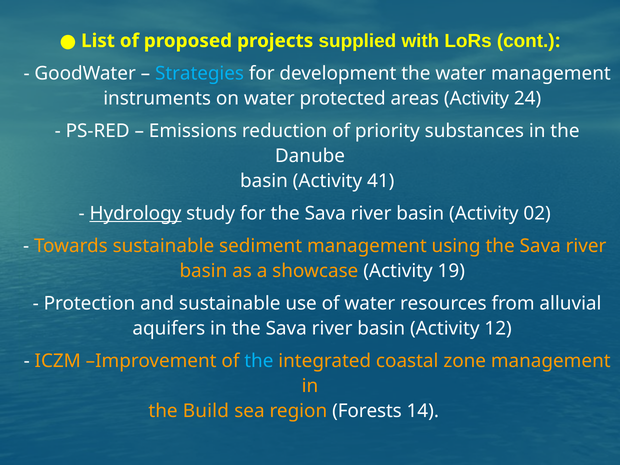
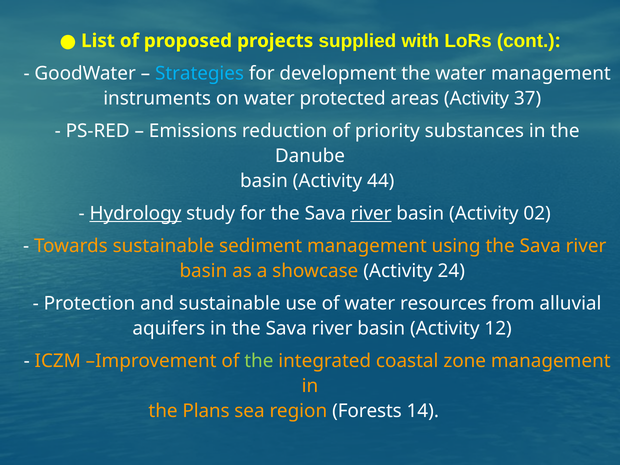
24: 24 -> 37
41: 41 -> 44
river at (371, 213) underline: none -> present
19: 19 -> 24
the at (259, 361) colour: light blue -> light green
Build: Build -> Plans
